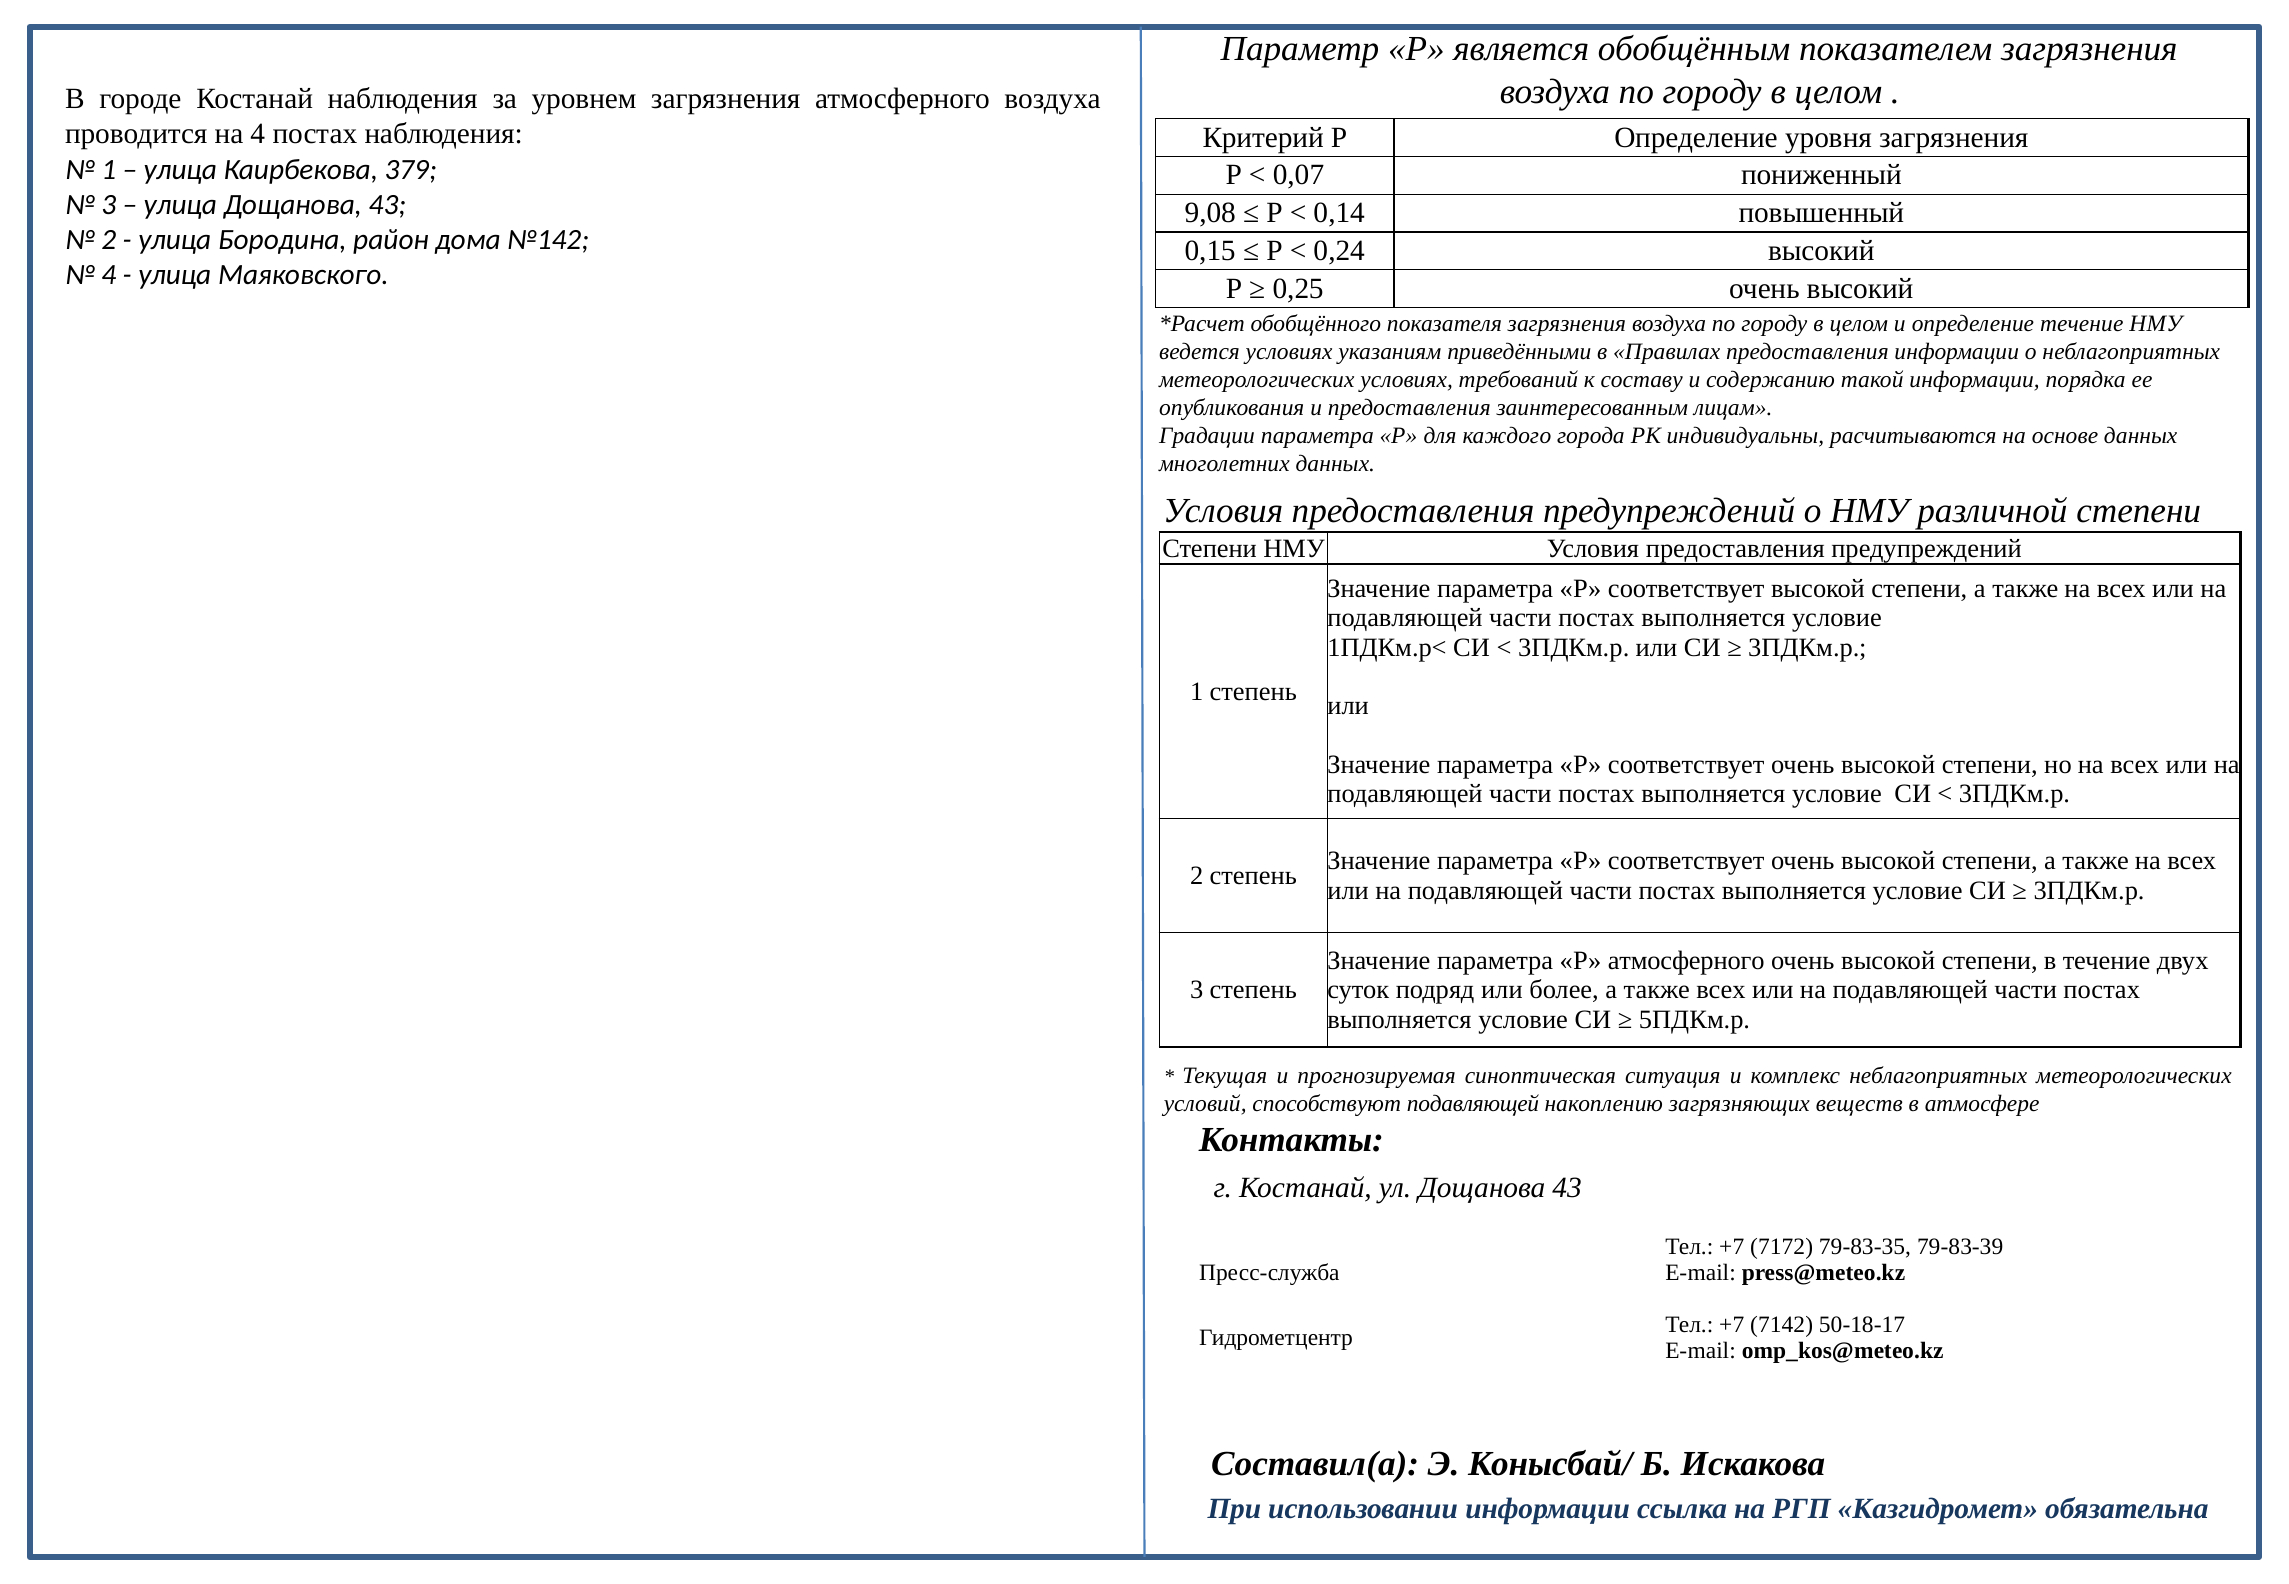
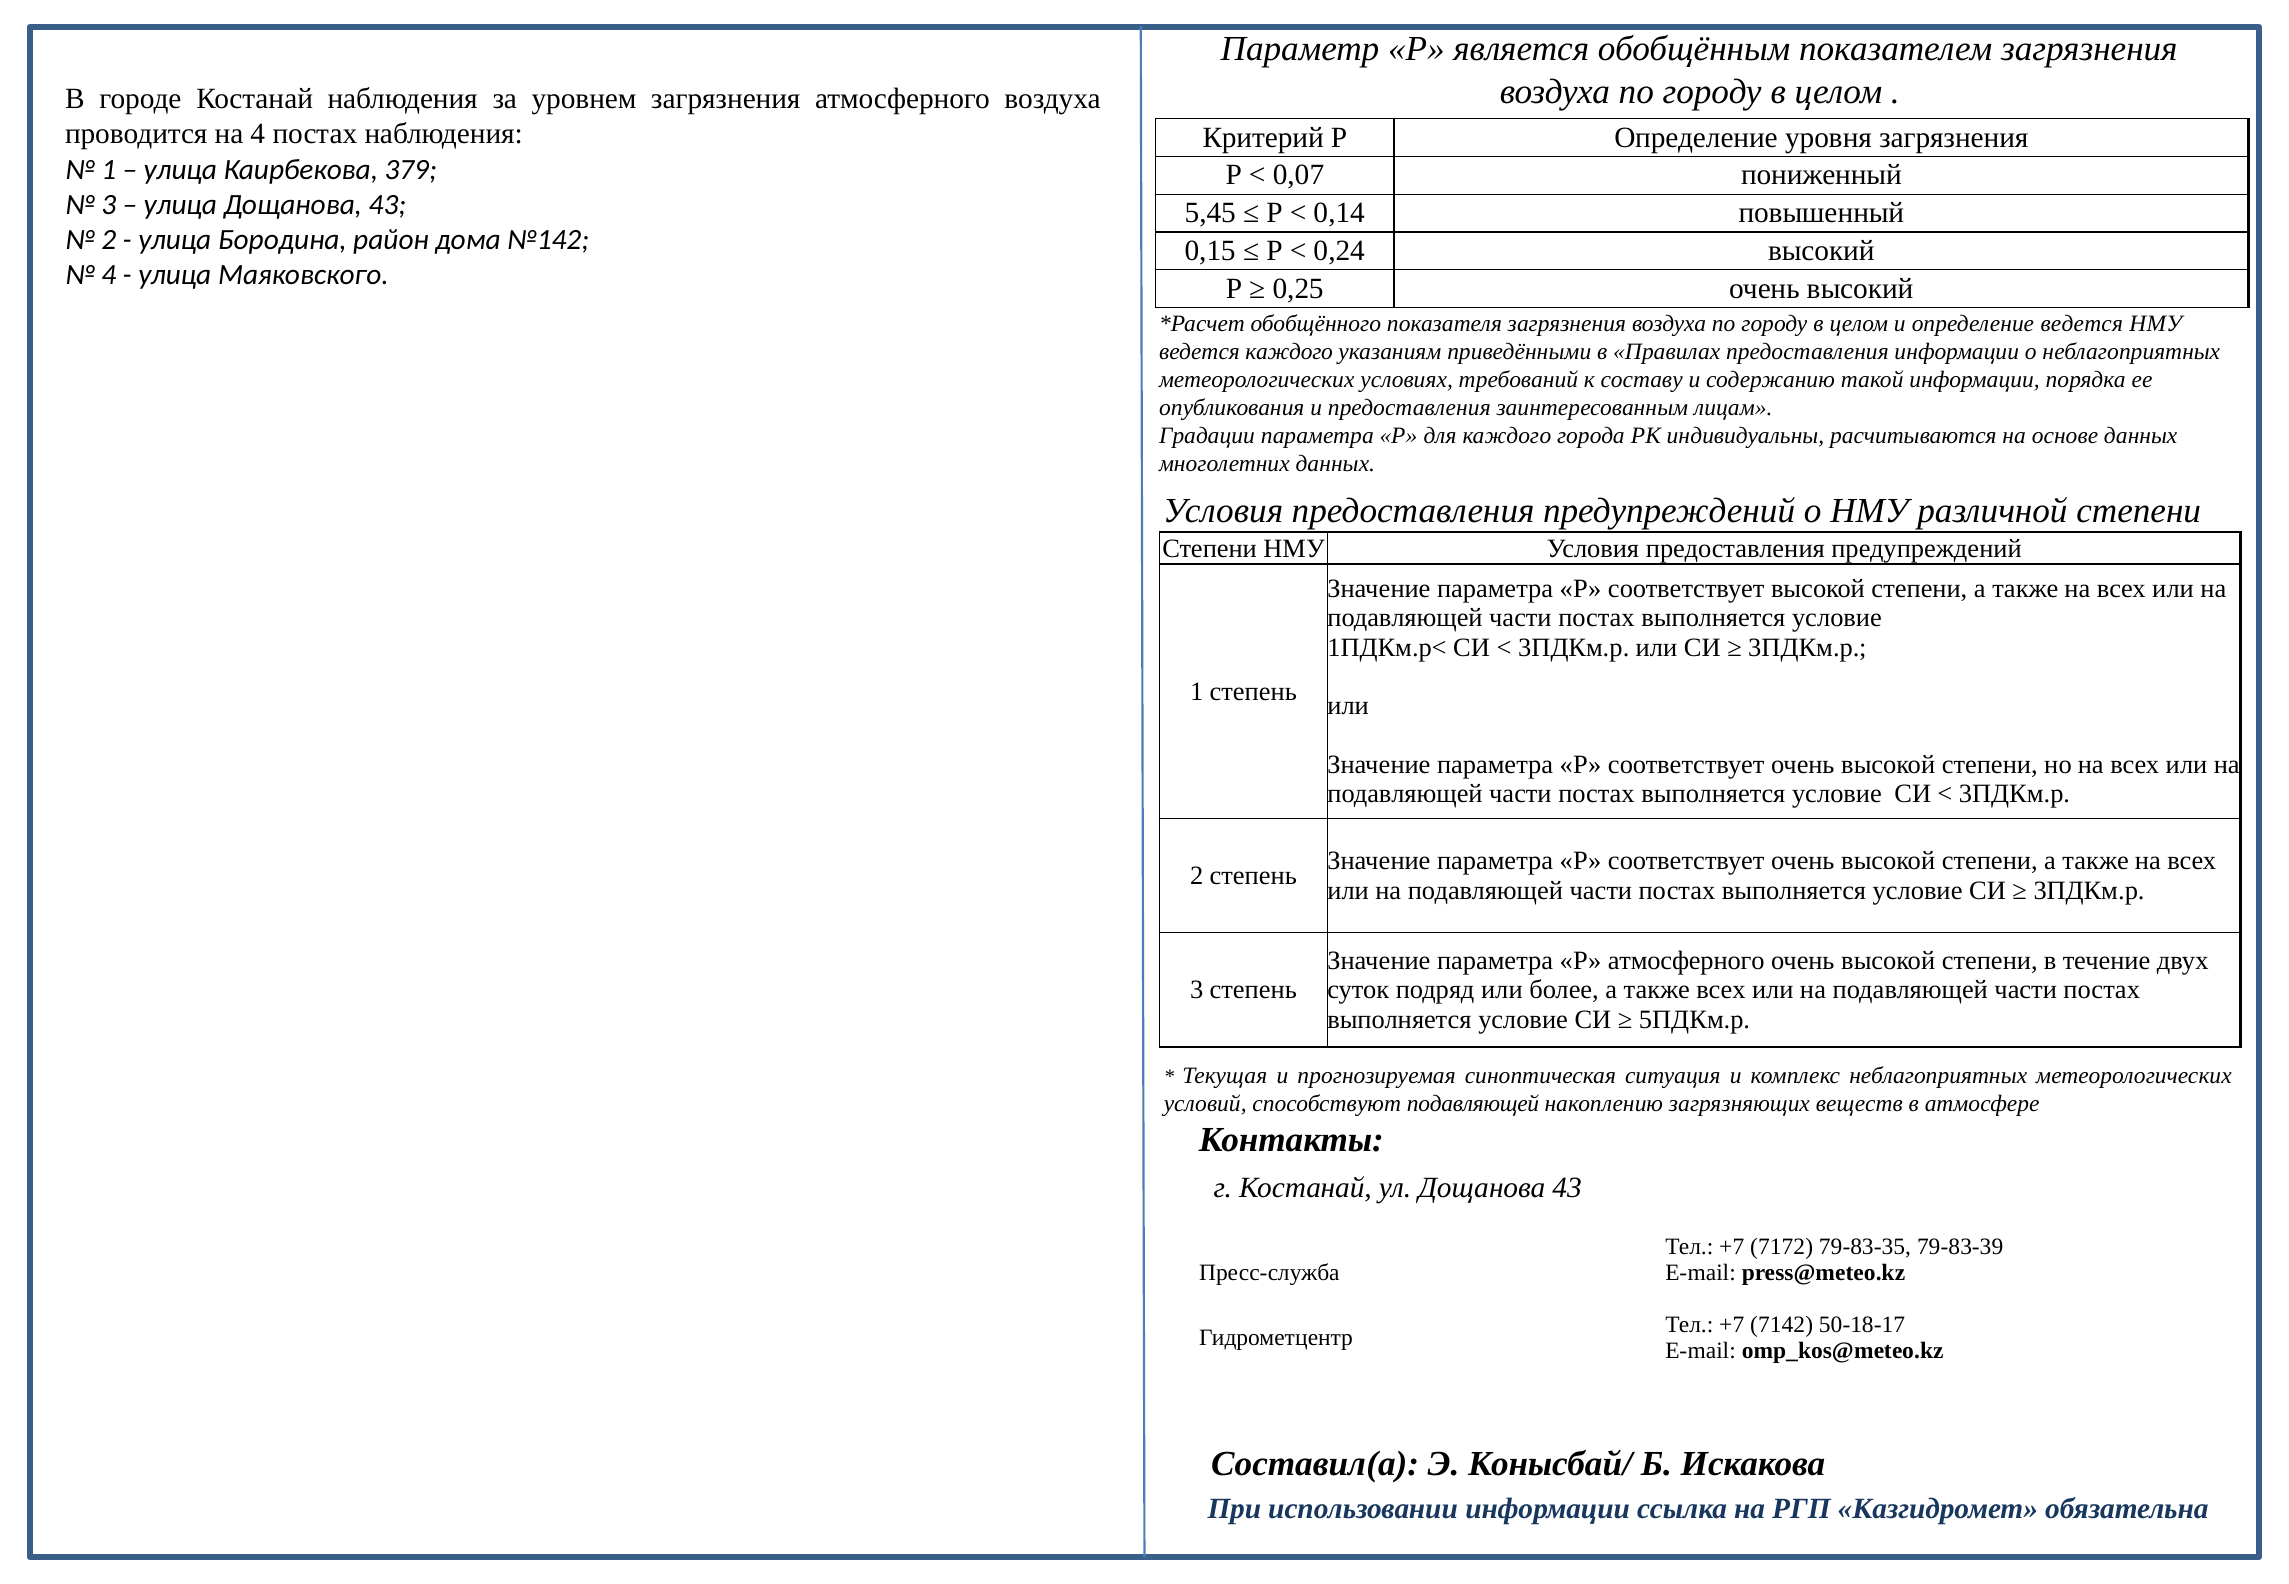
9,08: 9,08 -> 5,45
определение течение: течение -> ведется
ведется условиях: условиях -> каждого
